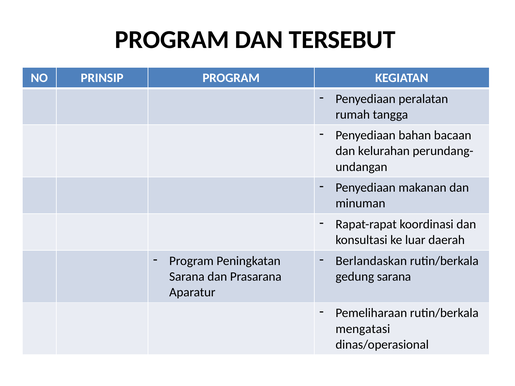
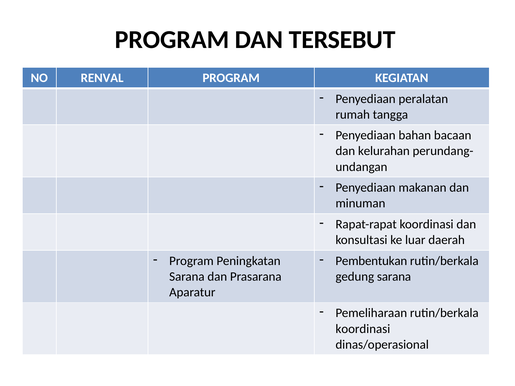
PRINSIP: PRINSIP -> RENVAL
Berlandaskan: Berlandaskan -> Pembentukan
mengatasi at (363, 329): mengatasi -> koordinasi
